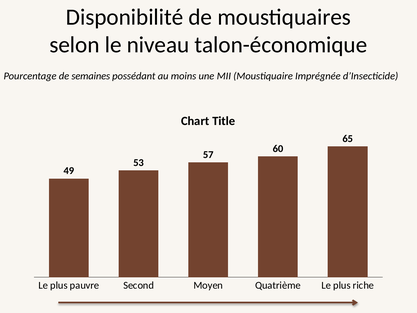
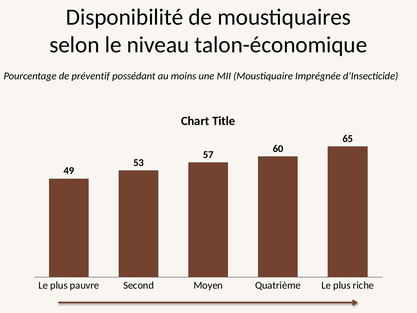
semaines: semaines -> préventif
